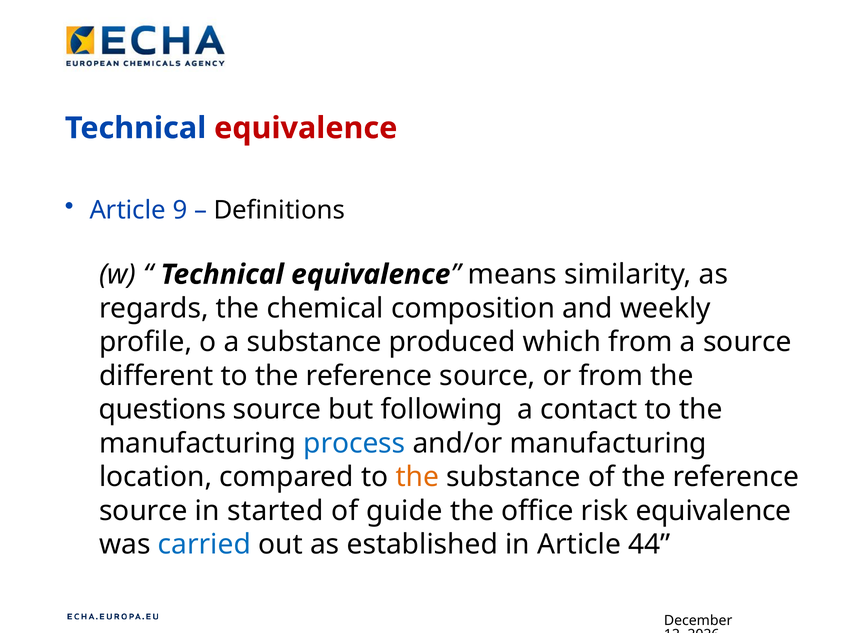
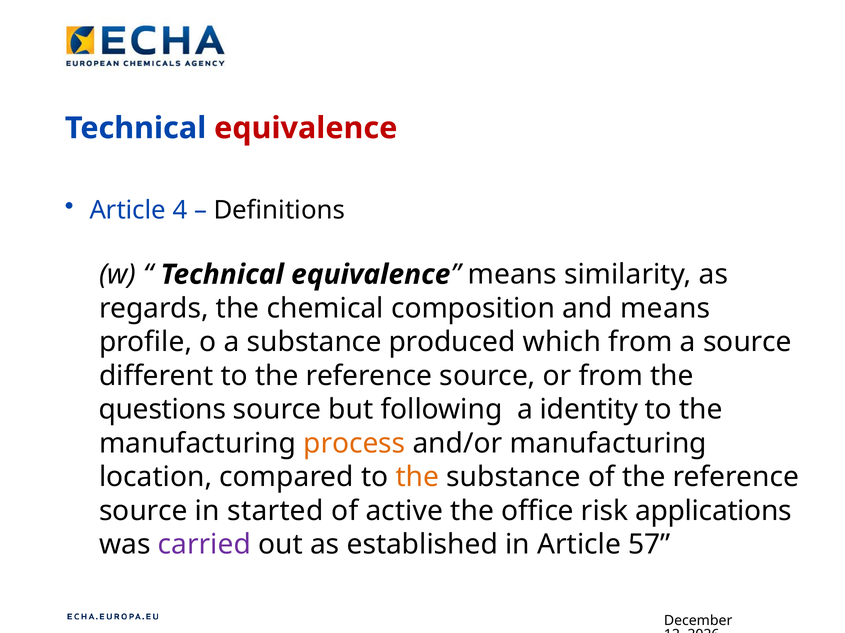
9: 9 -> 4
and weekly: weekly -> means
contact: contact -> identity
process colour: blue -> orange
guide: guide -> active
risk equivalence: equivalence -> applications
carried colour: blue -> purple
44: 44 -> 57
